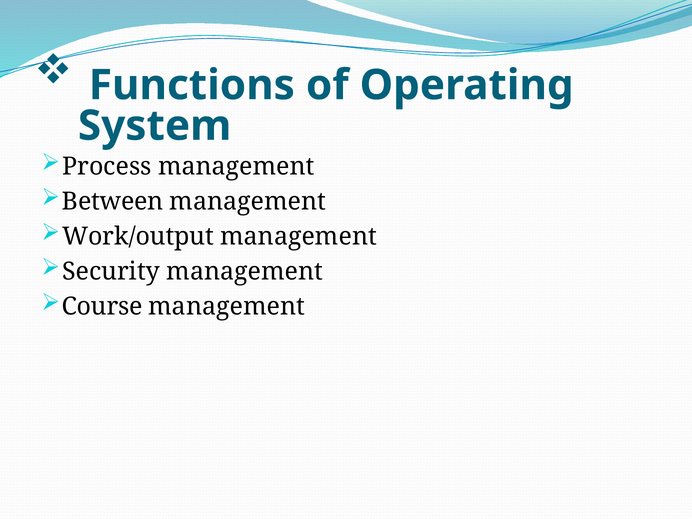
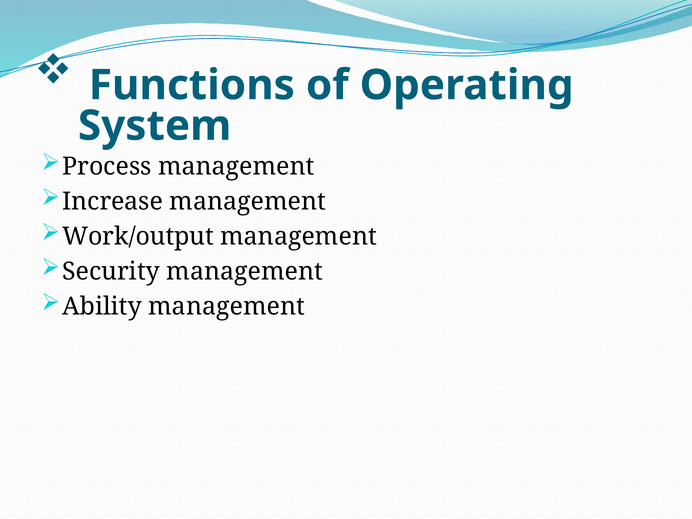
Between: Between -> Increase
Course: Course -> Ability
